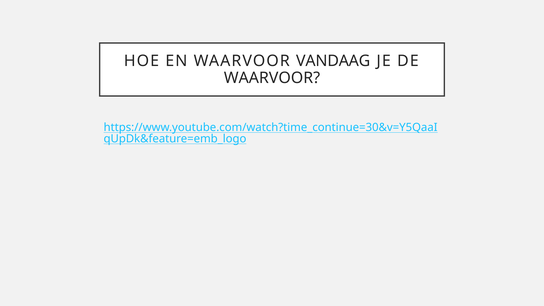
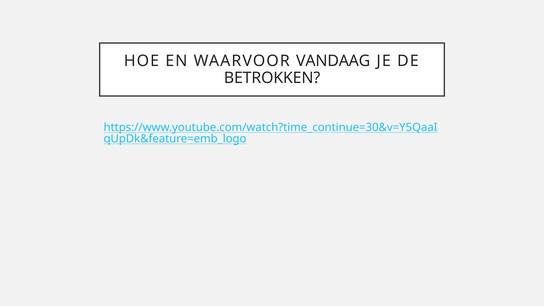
WAARVOOR at (272, 78): WAARVOOR -> BETROKKEN
